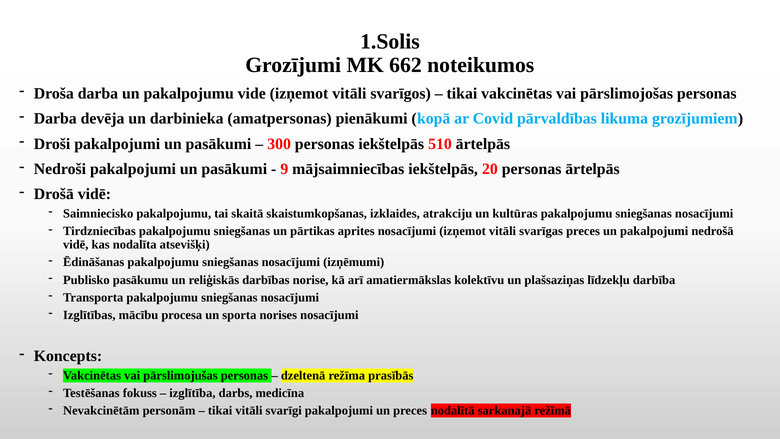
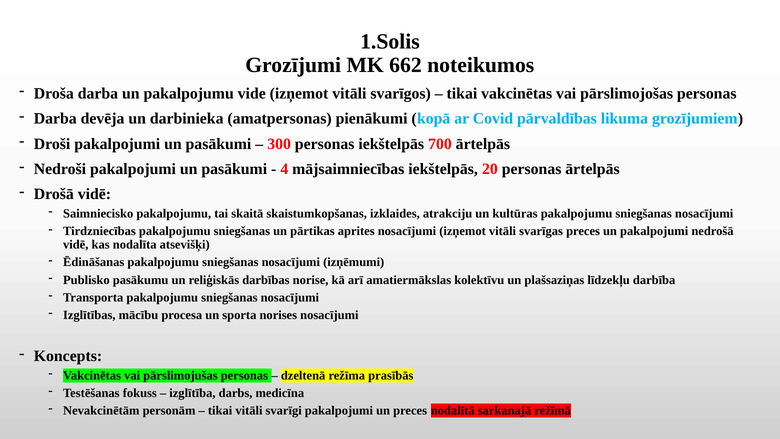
510: 510 -> 700
9: 9 -> 4
